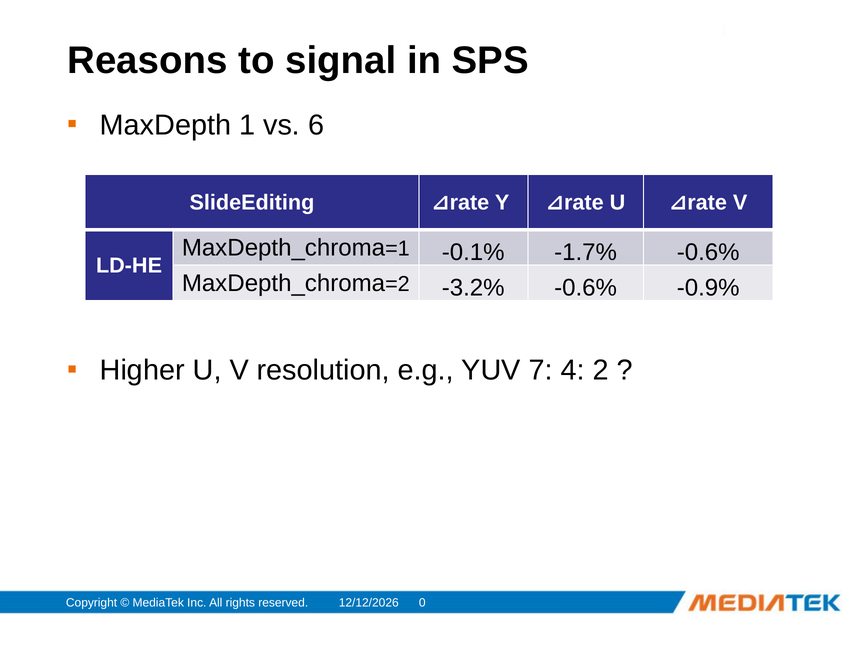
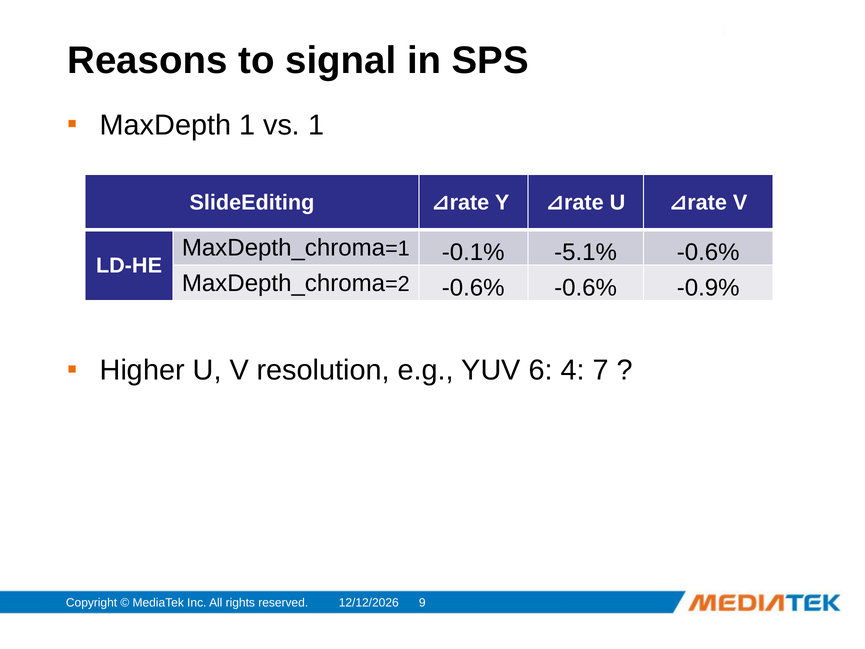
vs 6: 6 -> 1
-1.7%: -1.7% -> -5.1%
-3.2% at (473, 288): -3.2% -> -0.6%
7: 7 -> 6
2: 2 -> 7
0: 0 -> 9
